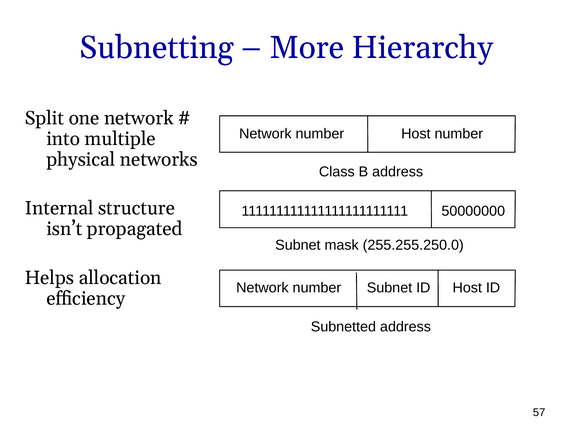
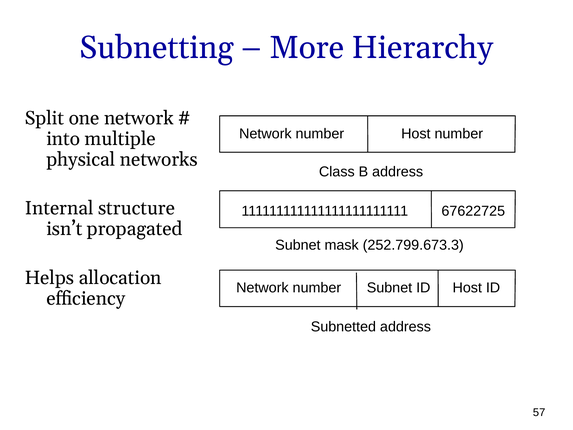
50000000: 50000000 -> 67622725
255.255.250.0: 255.255.250.0 -> 252.799.673.3
